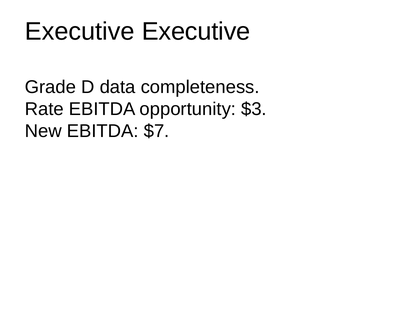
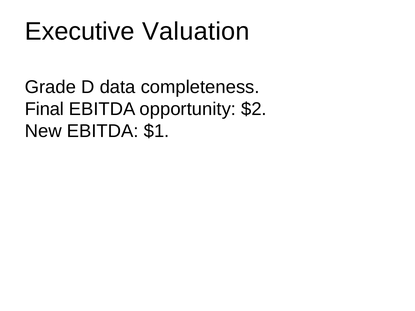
Executive Executive: Executive -> Valuation
Rate: Rate -> Final
$3: $3 -> $2
$7: $7 -> $1
